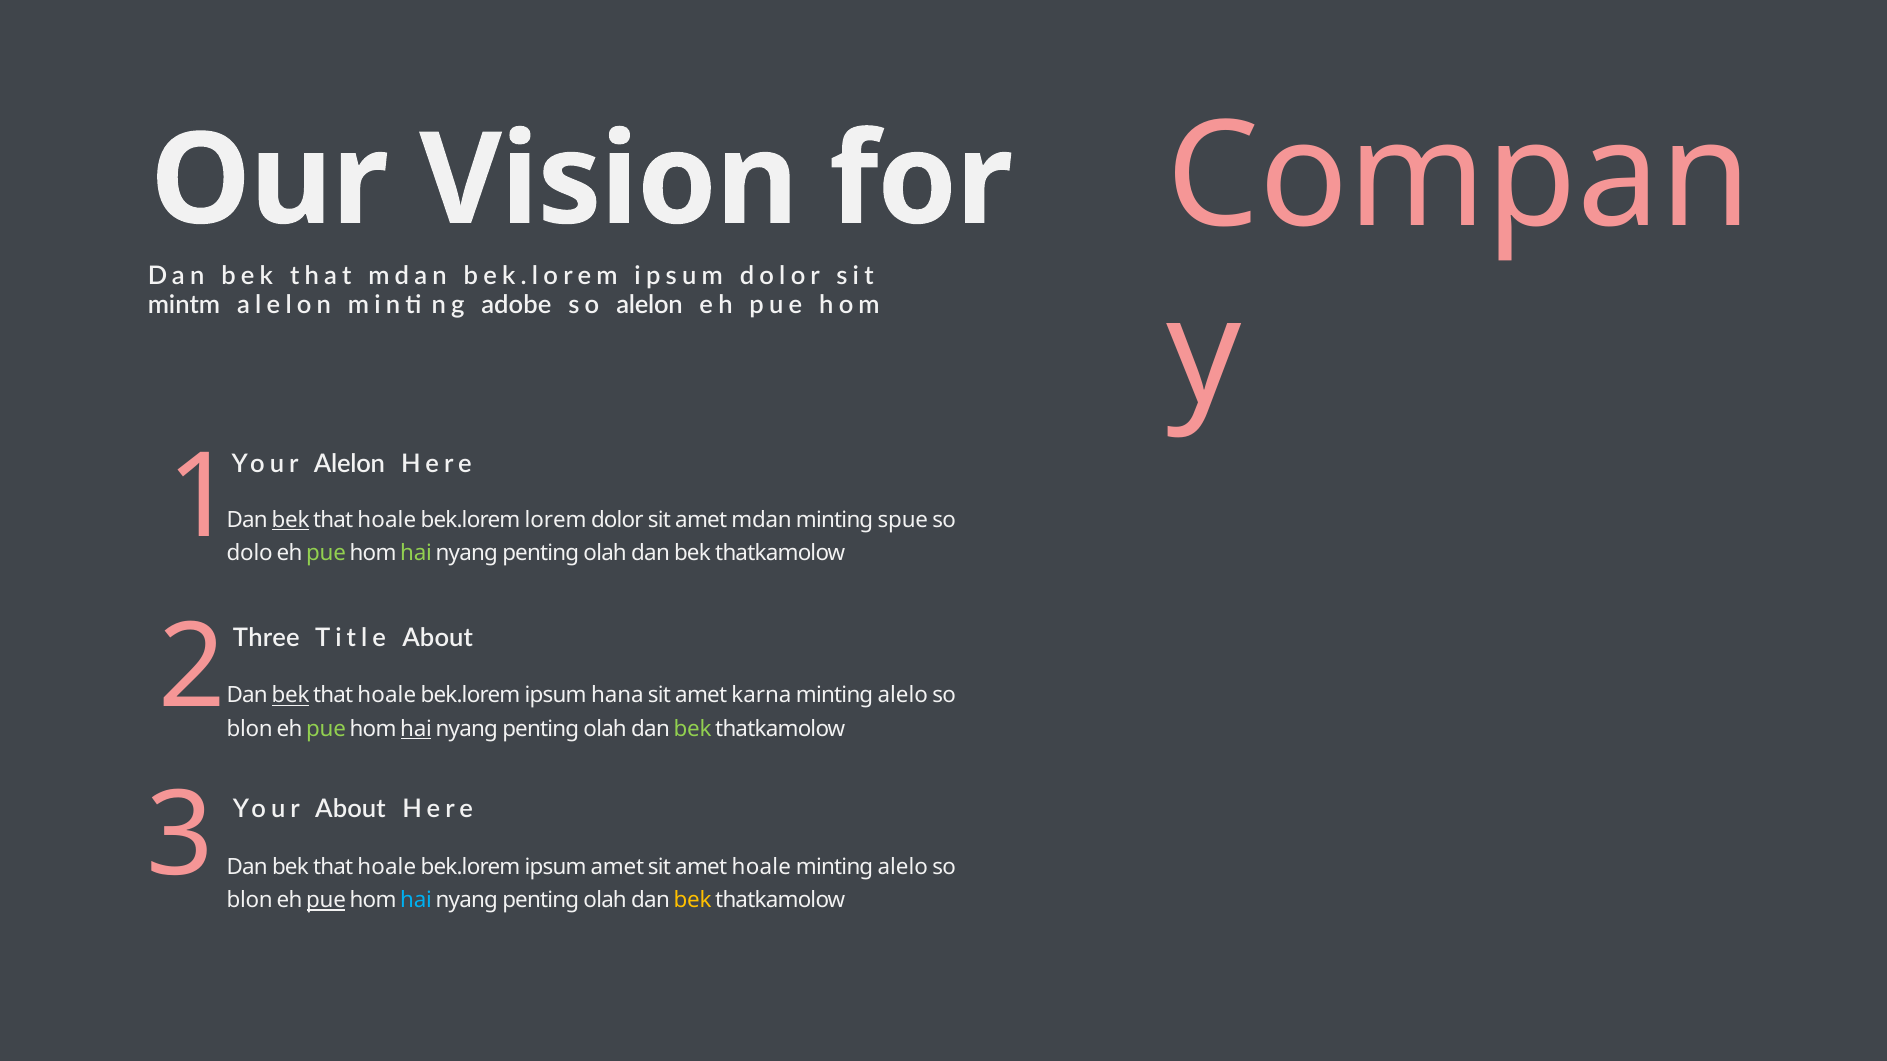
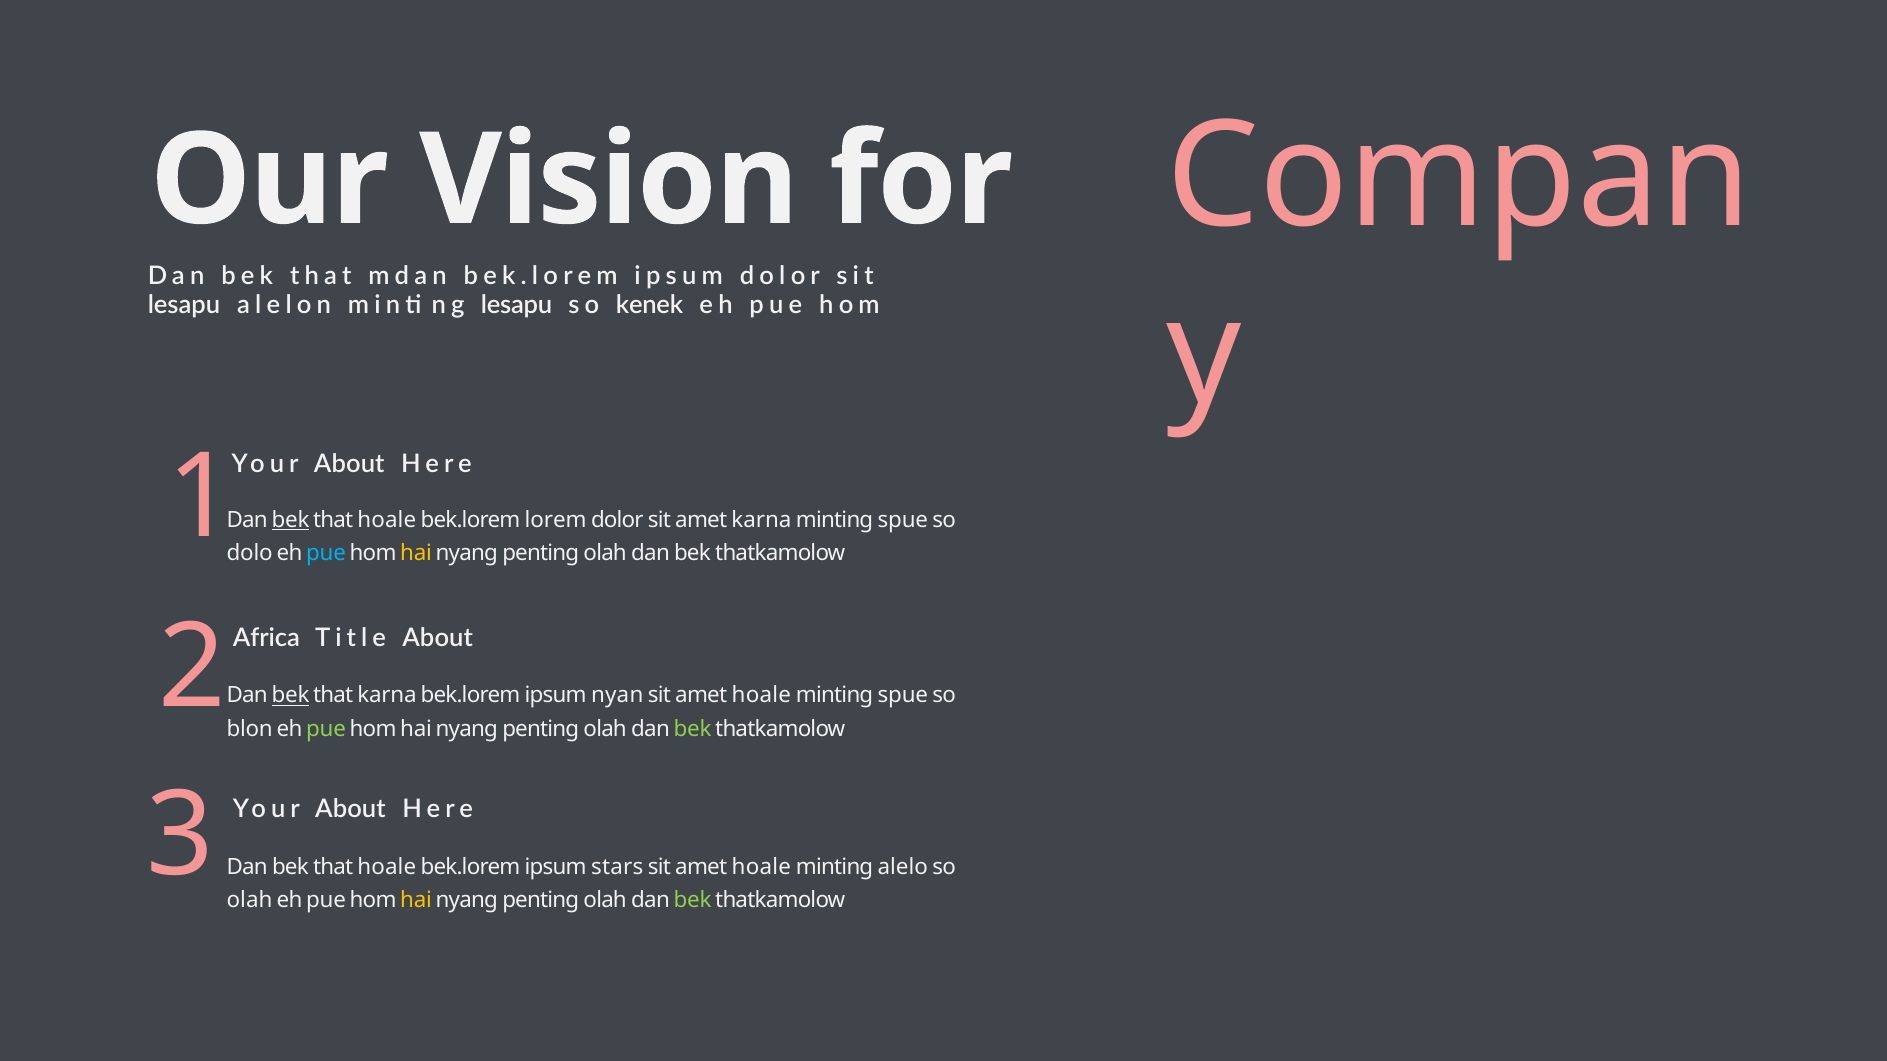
mintm at (184, 305): mintm -> lesapu
adobe at (516, 305): adobe -> lesapu
so alelon: alelon -> kenek
Alelon at (349, 465): Alelon -> About
amet mdan: mdan -> karna
pue at (326, 554) colour: light green -> light blue
hai at (416, 554) colour: light green -> yellow
Three: Three -> Africa
hoale at (387, 696): hoale -> karna
hana: hana -> nyan
karna at (761, 696): karna -> hoale
alelo at (903, 696): alelo -> spue
hai at (416, 729) underline: present -> none
ipsum amet: amet -> stars
blon at (250, 901): blon -> olah
pue at (326, 901) underline: present -> none
hai at (416, 901) colour: light blue -> yellow
bek at (693, 901) colour: yellow -> light green
